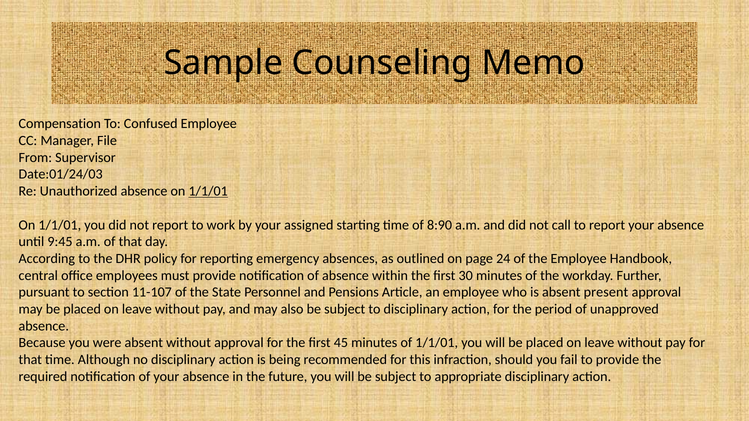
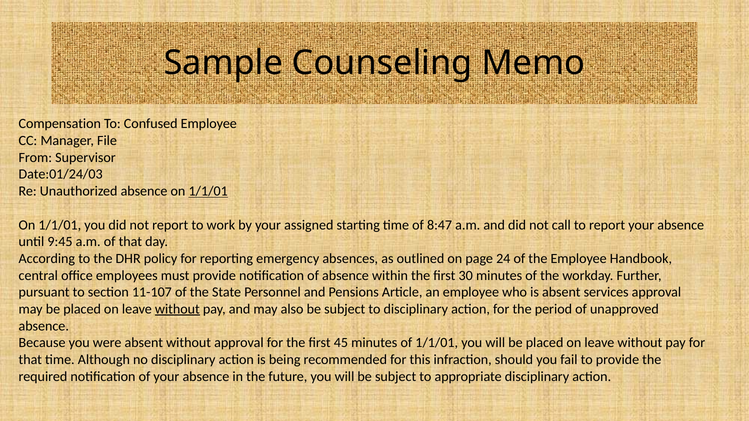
8:90: 8:90 -> 8:47
present: present -> services
without at (177, 309) underline: none -> present
